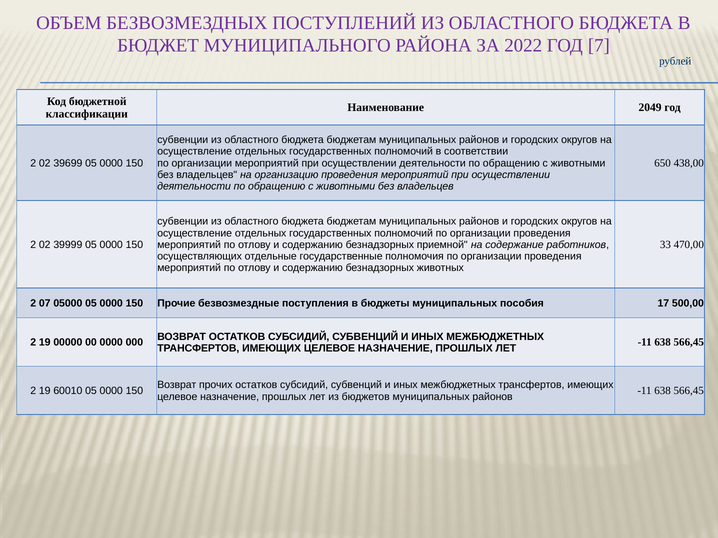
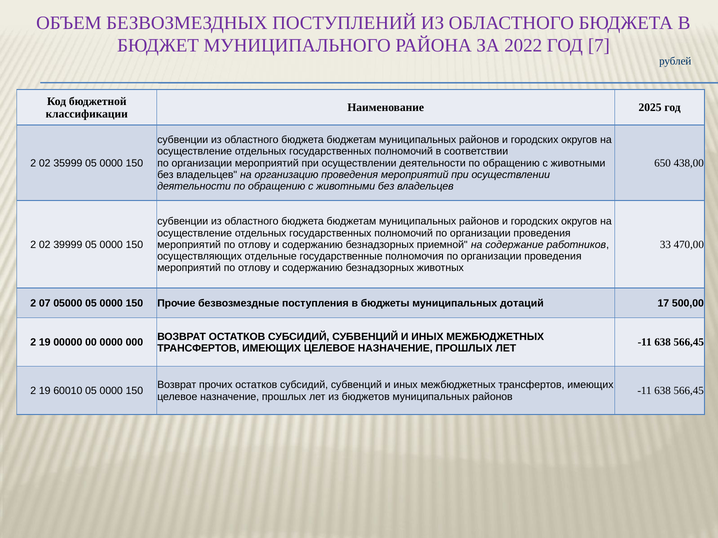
2049: 2049 -> 2025
39699: 39699 -> 35999
пособия: пособия -> дотаций
